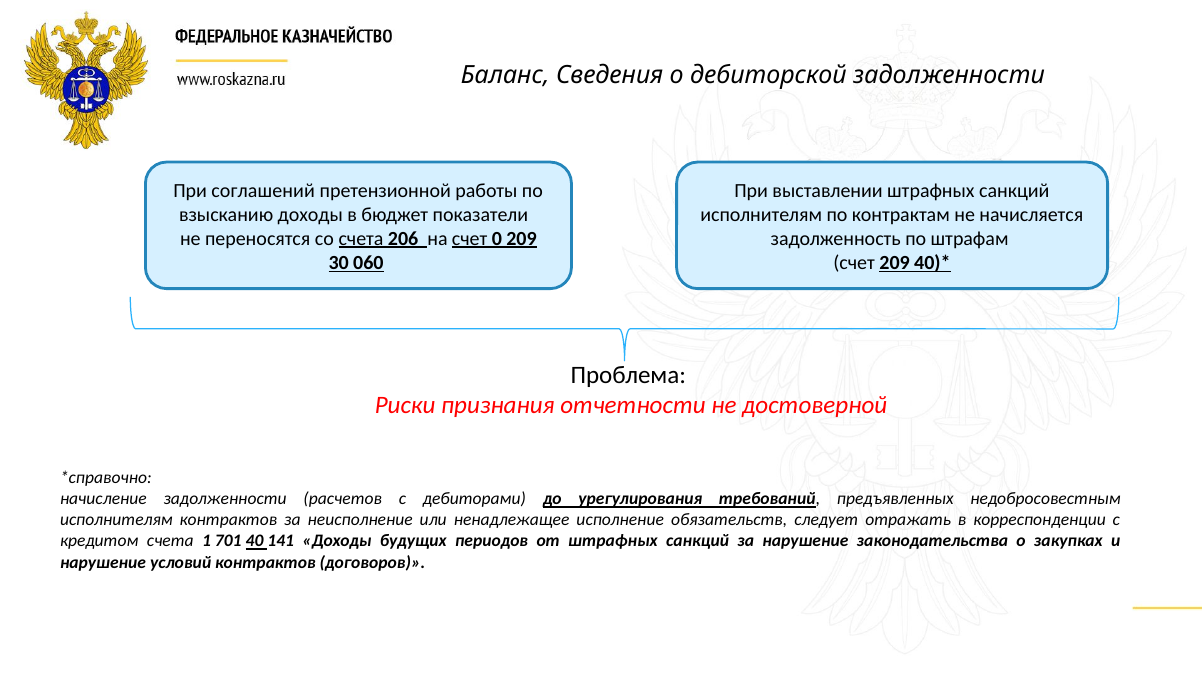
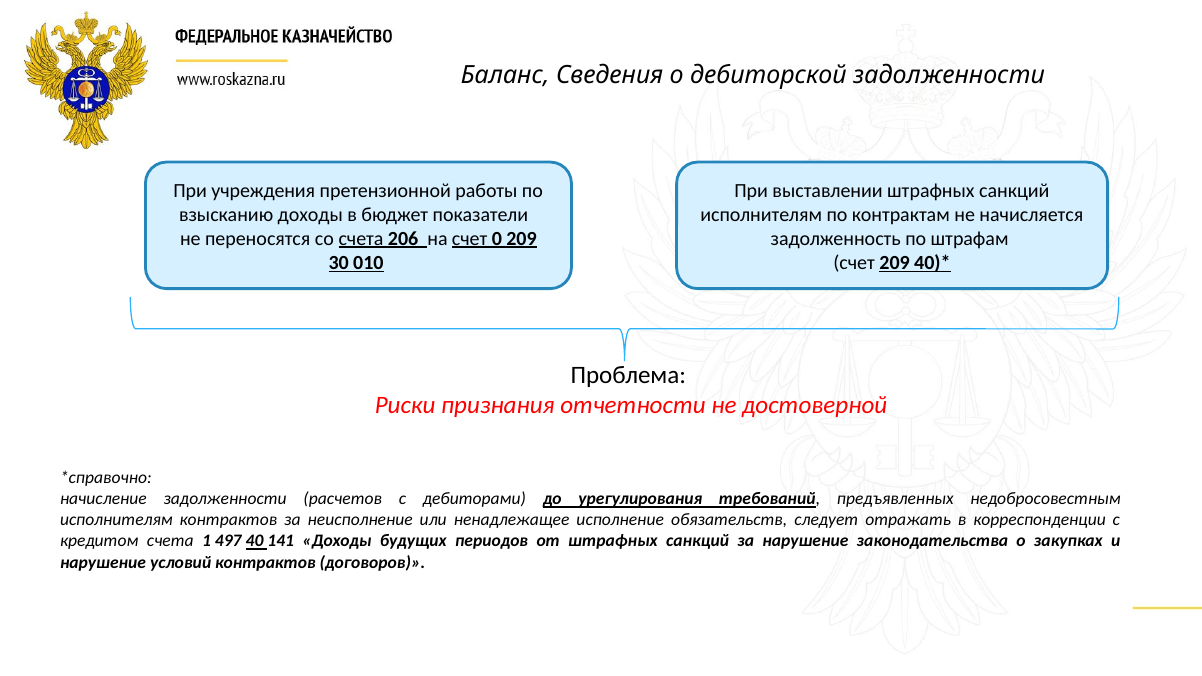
соглашений: соглашений -> учреждения
060: 060 -> 010
701: 701 -> 497
